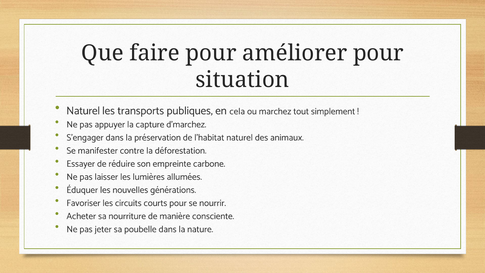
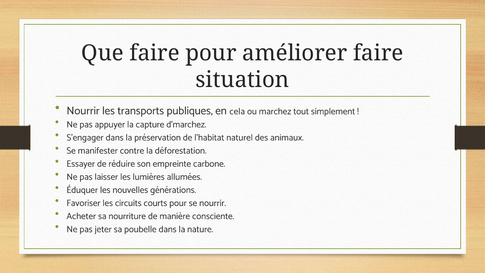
améliorer pour: pour -> faire
Naturel at (83, 111): Naturel -> Nourrir
